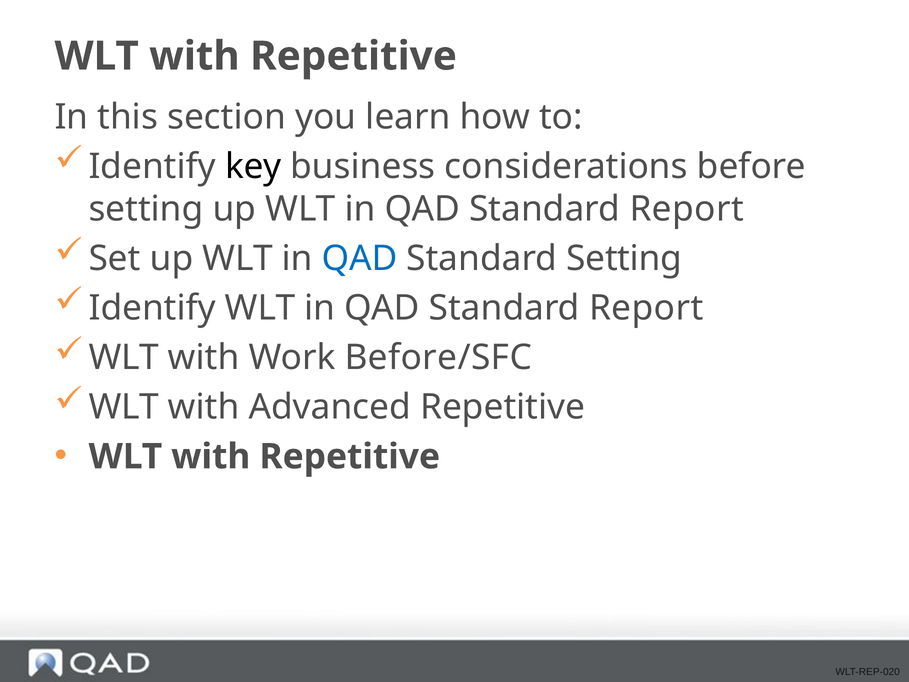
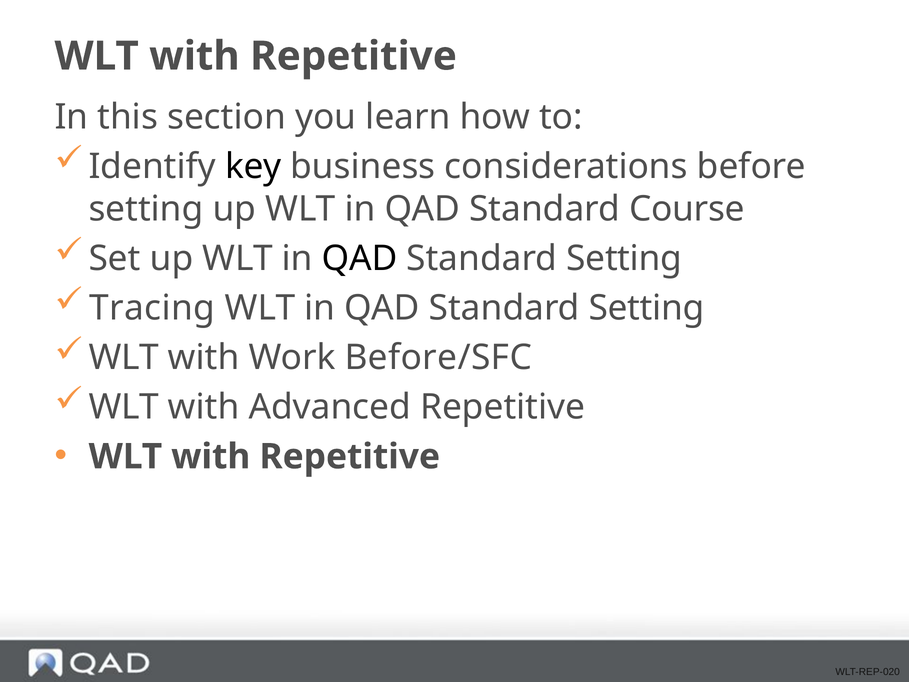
Report at (687, 209): Report -> Course
QAD at (360, 258) colour: blue -> black
Identify at (152, 308): Identify -> Tracing
Report at (646, 308): Report -> Setting
